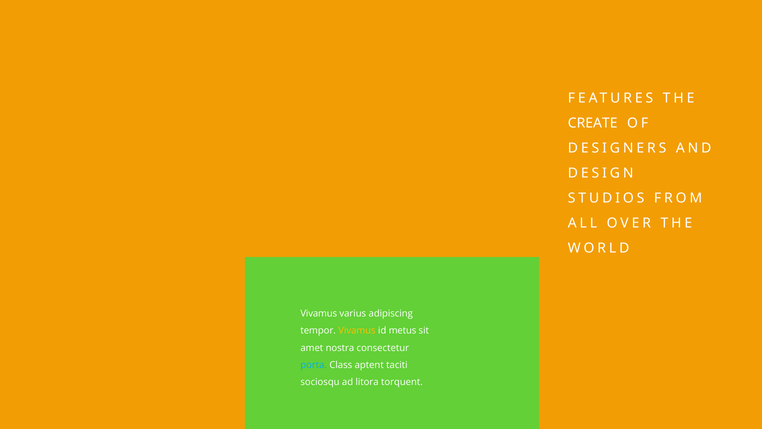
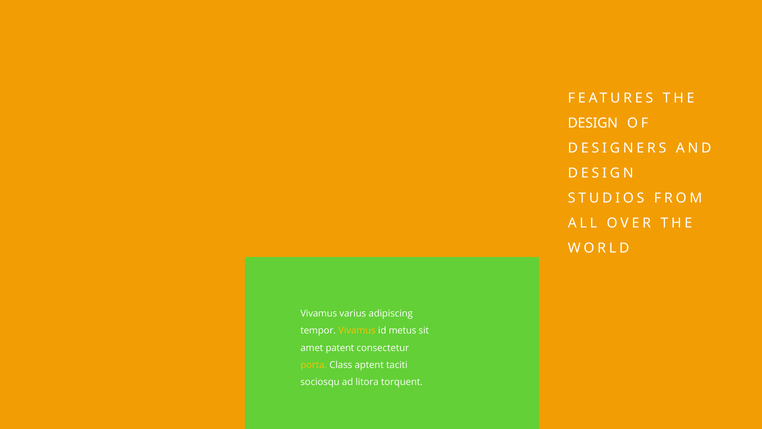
CREATE at (593, 123): CREATE -> DESIGN
nostra: nostra -> patent
porta colour: light blue -> yellow
